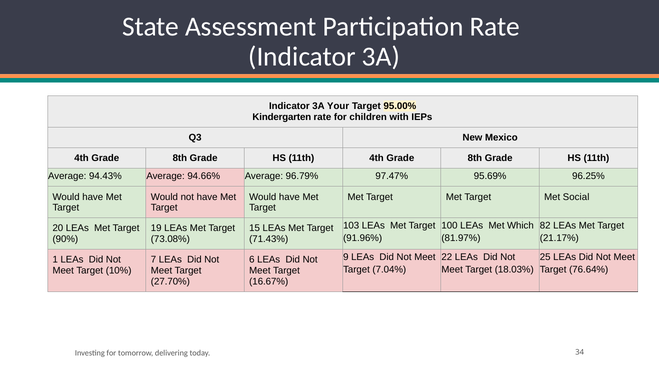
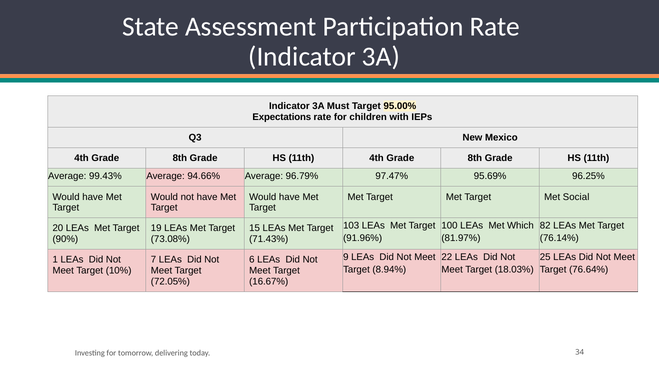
Your: Your -> Must
Kindergarten: Kindergarten -> Expectations
94.43%: 94.43% -> 99.43%
21.17%: 21.17% -> 76.14%
7.04%: 7.04% -> 8.94%
27.70%: 27.70% -> 72.05%
